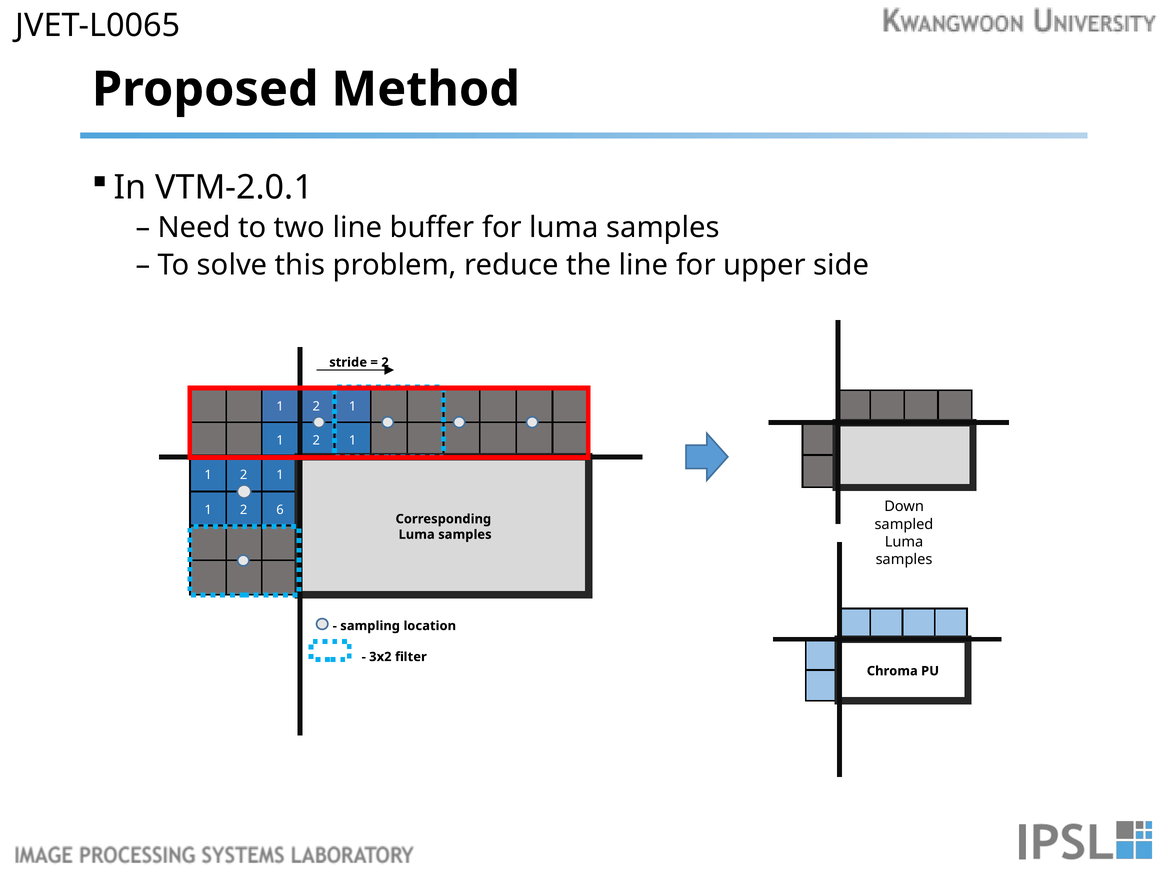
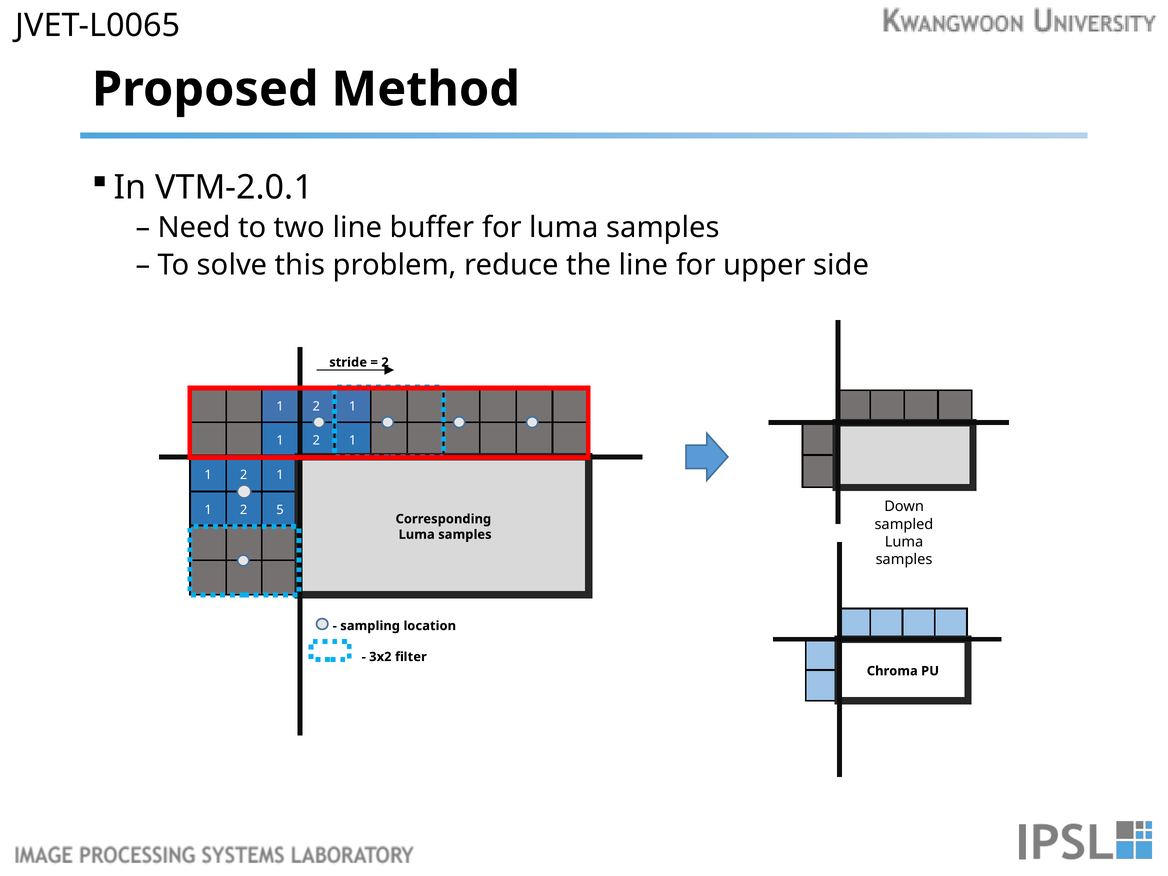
6: 6 -> 5
